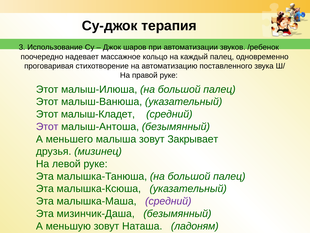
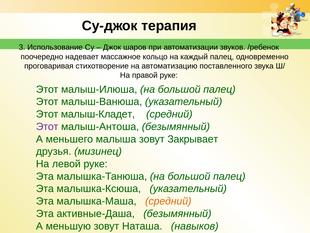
средний at (168, 201) colour: purple -> orange
мизинчик-Даша: мизинчик-Даша -> активные-Даша
ладоням: ладоням -> навыков
